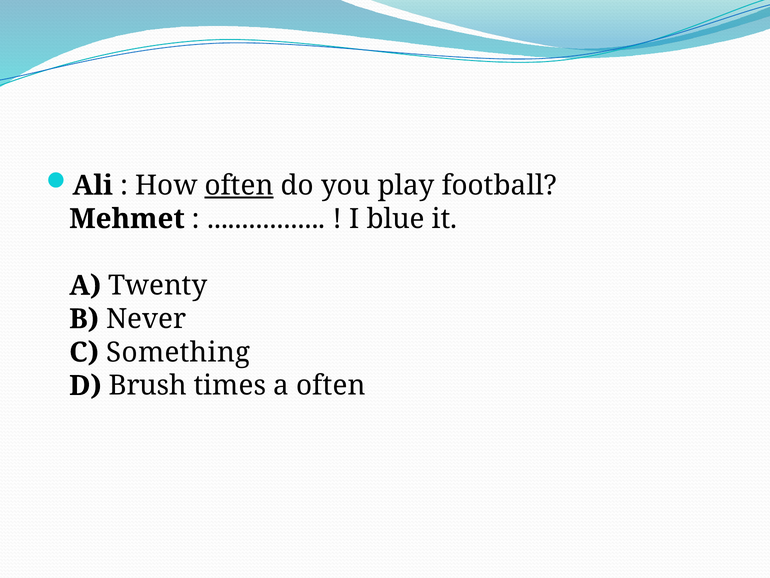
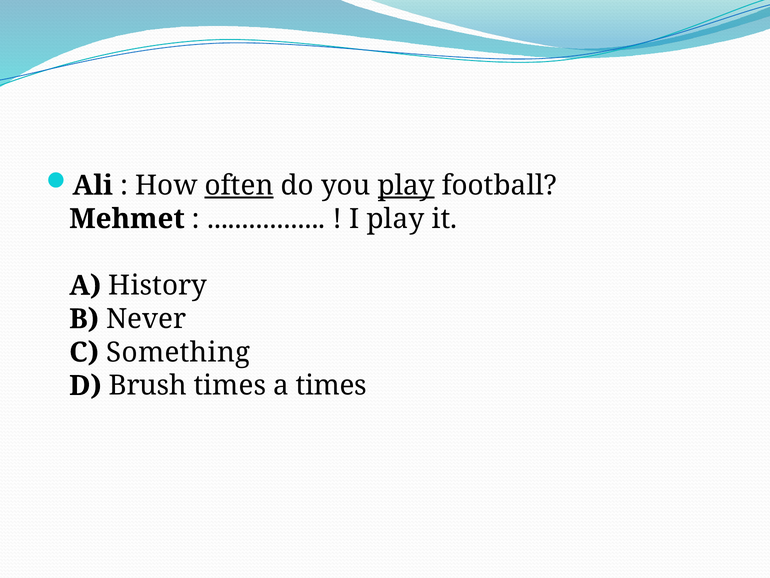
play at (406, 185) underline: none -> present
I blue: blue -> play
Twenty: Twenty -> History
a often: often -> times
